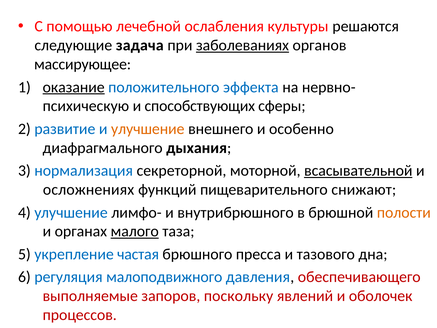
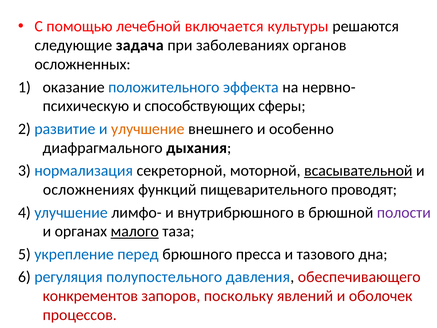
ослабления: ослабления -> включается
заболеваниях underline: present -> none
массирующее: массирующее -> осложненных
оказание underline: present -> none
снижают: снижают -> проводят
полости colour: orange -> purple
частая: частая -> перед
малоподвижного: малоподвижного -> полупостельного
выполняемые: выполняемые -> конкрементов
